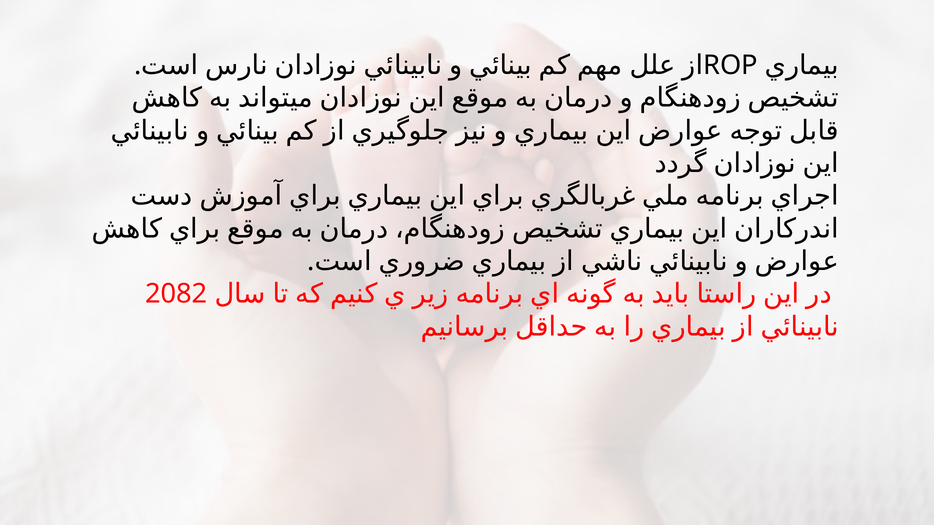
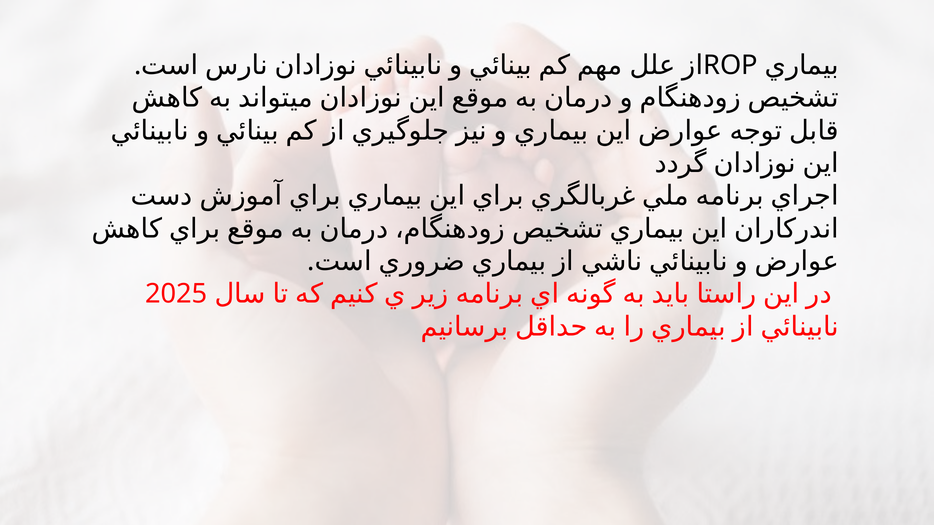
2082: 2082 -> 2025
